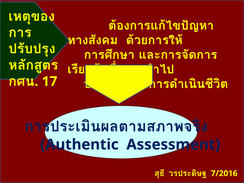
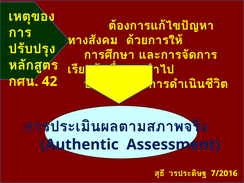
17: 17 -> 42
